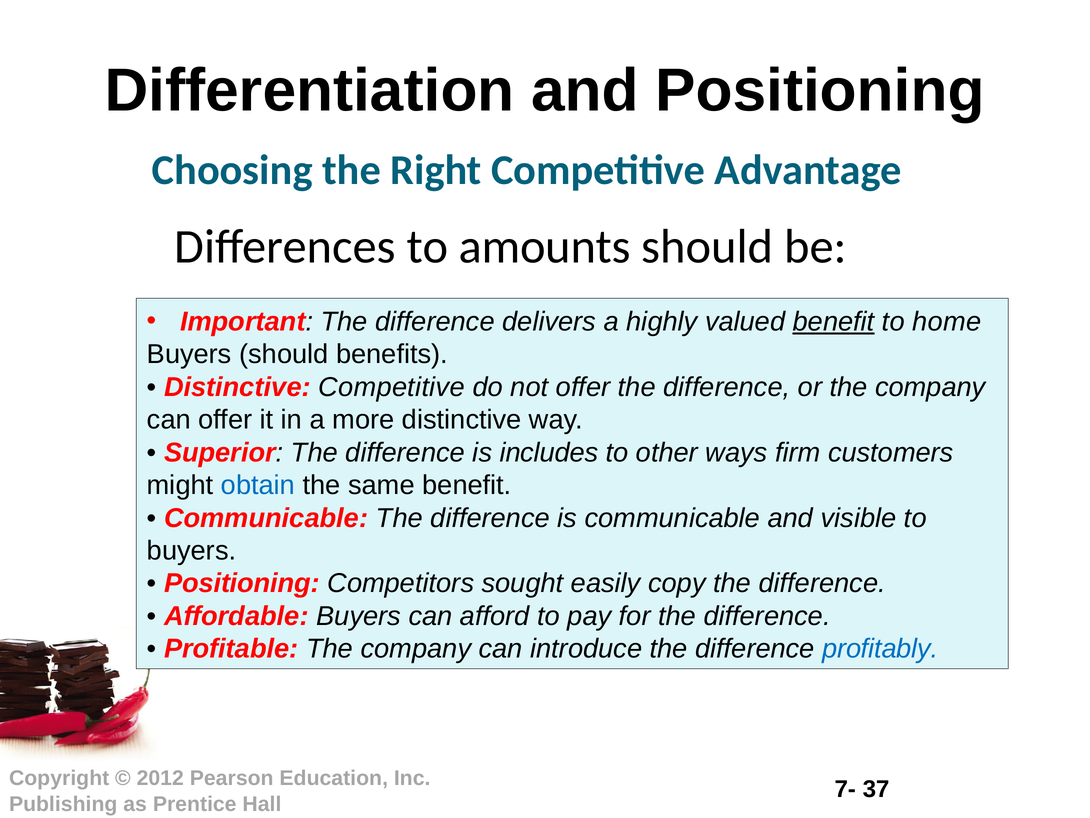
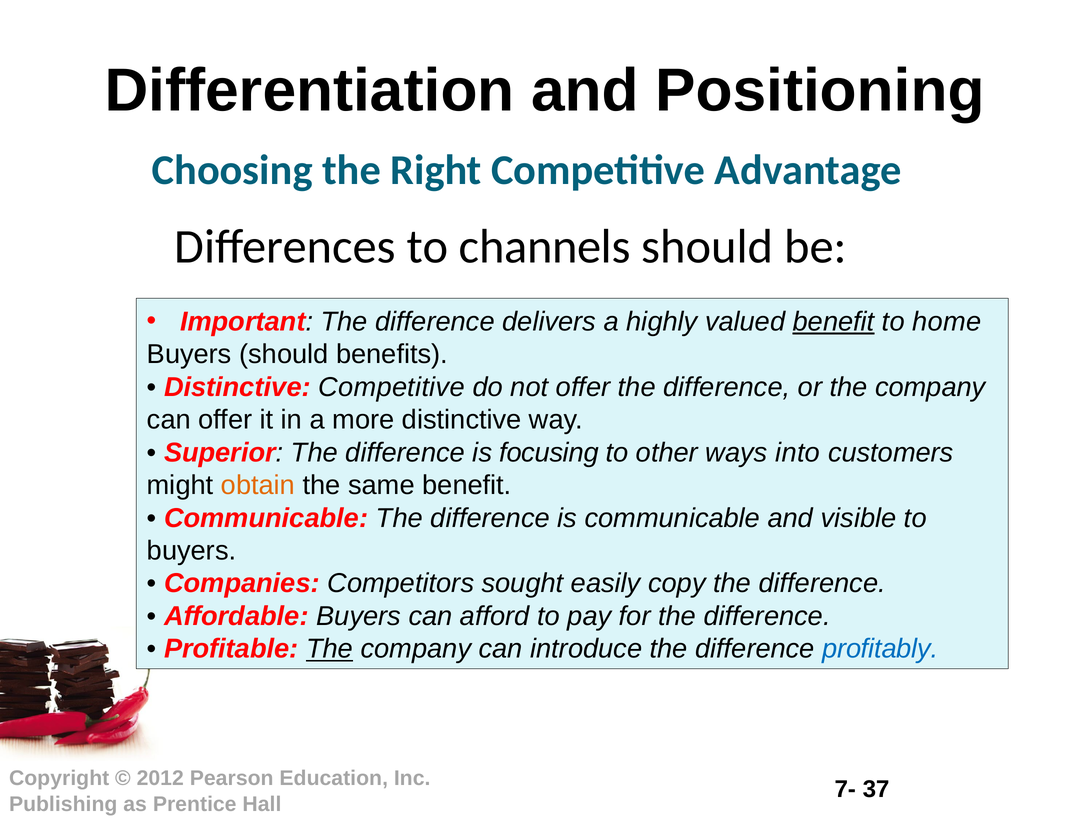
amounts: amounts -> channels
includes: includes -> focusing
firm: firm -> into
obtain colour: blue -> orange
Positioning at (242, 583): Positioning -> Companies
The at (330, 649) underline: none -> present
